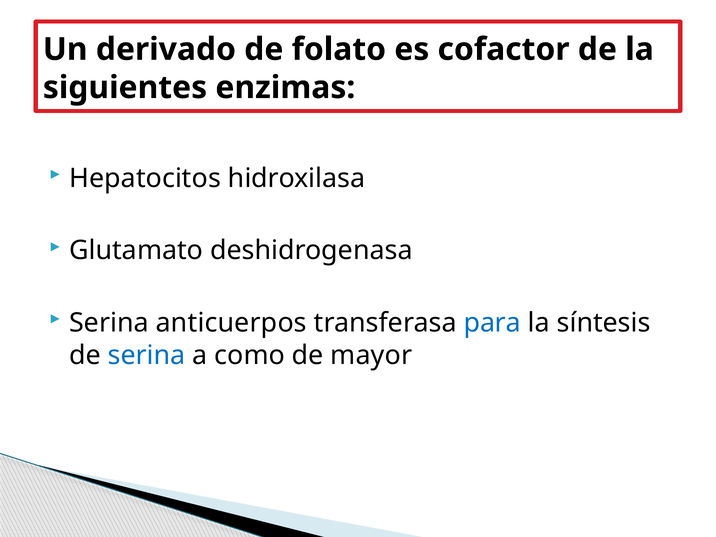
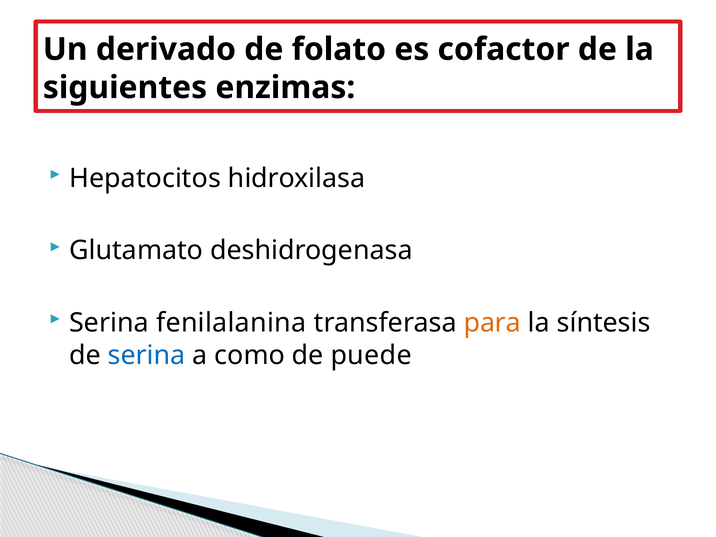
anticuerpos: anticuerpos -> fenilalanina
para colour: blue -> orange
mayor: mayor -> puede
